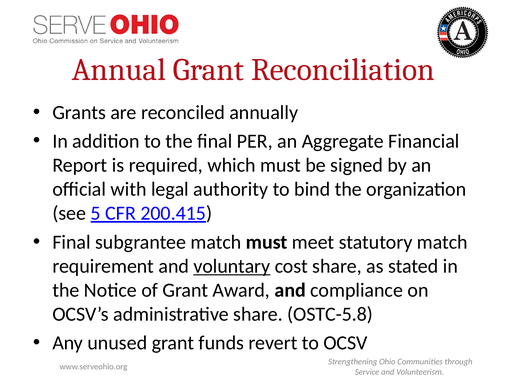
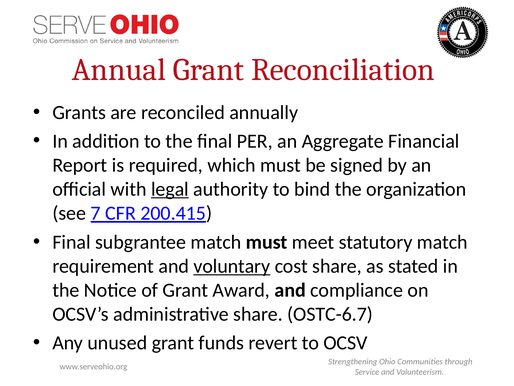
legal underline: none -> present
5: 5 -> 7
OSTC-5.8: OSTC-5.8 -> OSTC-6.7
